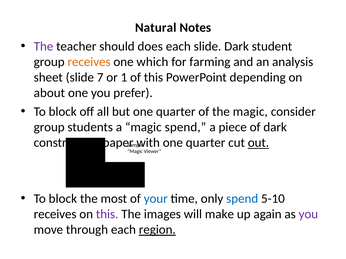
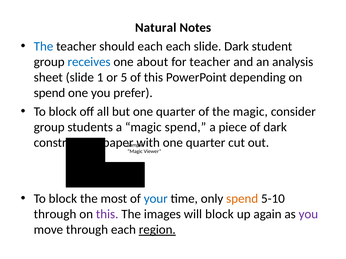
The at (44, 46) colour: purple -> blue
should does: does -> each
receives at (89, 62) colour: orange -> blue
which: which -> about
for farming: farming -> teacher
7: 7 -> 1
1: 1 -> 5
about at (49, 93): about -> spend
out underline: present -> none
spend at (242, 199) colour: blue -> orange
receives at (55, 215): receives -> through
will make: make -> block
